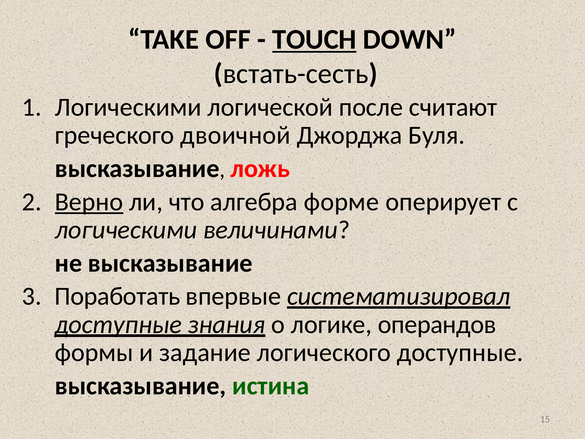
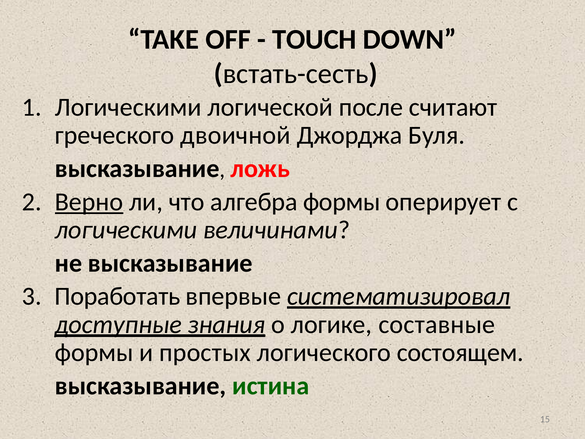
TOUCH underline: present -> none
алгебра форме: форме -> формы
операндов: операндов -> составные
задание: задание -> простых
логического доступные: доступные -> состоящем
